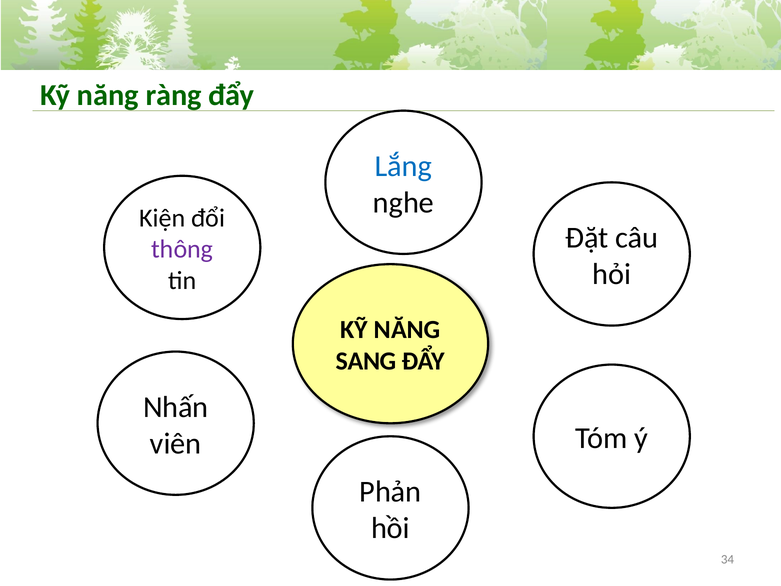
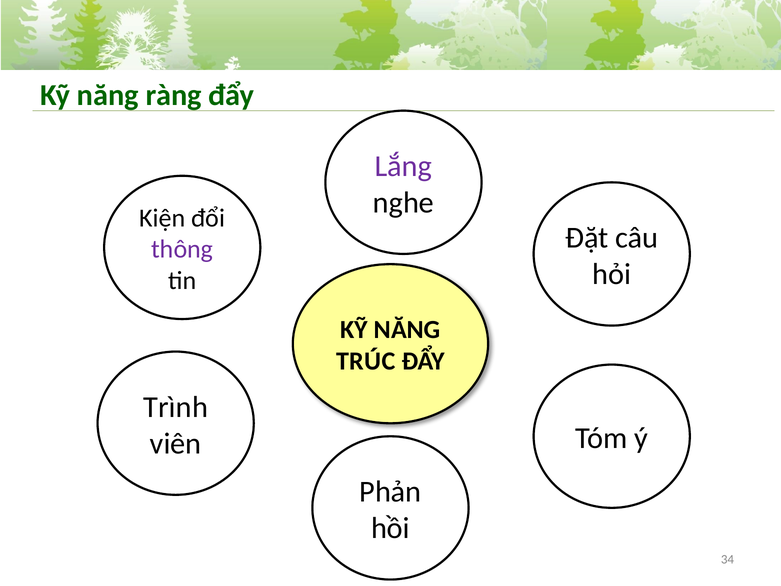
Lắng colour: blue -> purple
SANG: SANG -> TRÚC
Nhấn: Nhấn -> Trình
